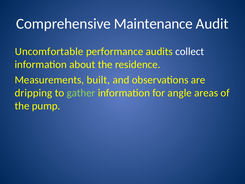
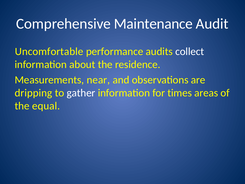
built: built -> near
gather colour: light green -> white
angle: angle -> times
pump: pump -> equal
